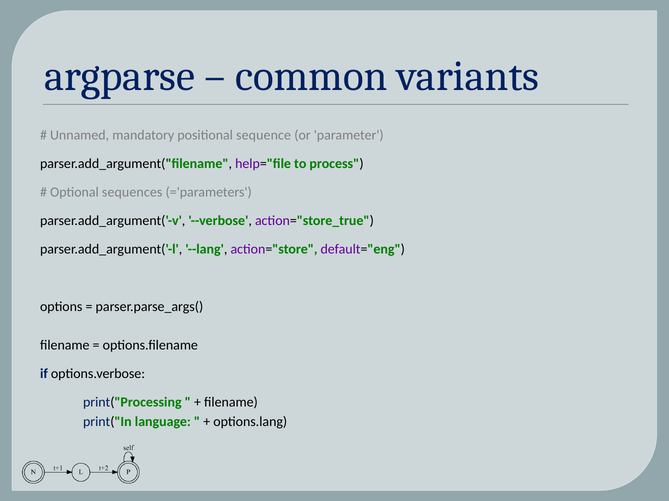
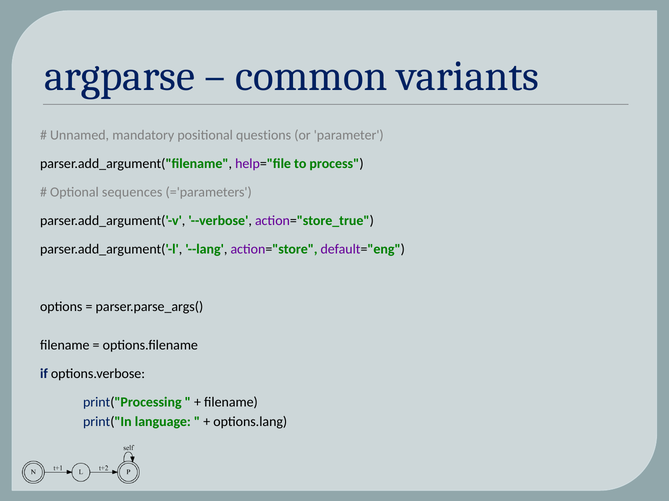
sequence: sequence -> questions
